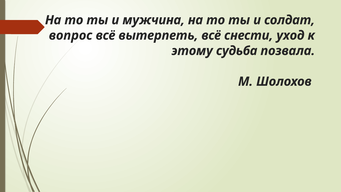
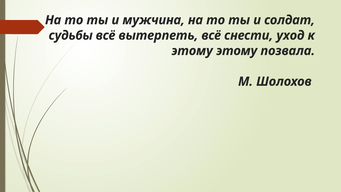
вопрос: вопрос -> судьбы
этому судьба: судьба -> этому
